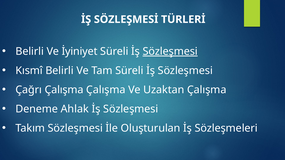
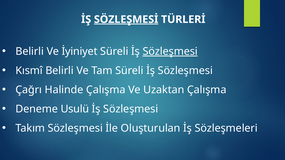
SÖZLEŞMESİ underline: none -> present
Çağrı Çalışma: Çalışma -> Halinde
Ahlak: Ahlak -> Usulü
